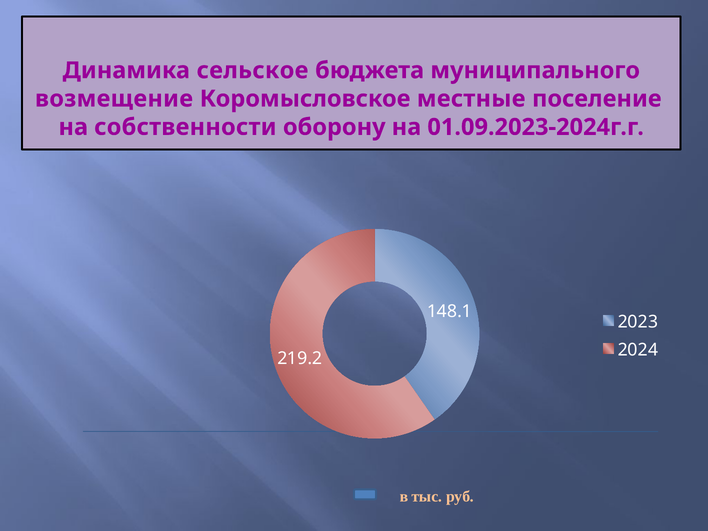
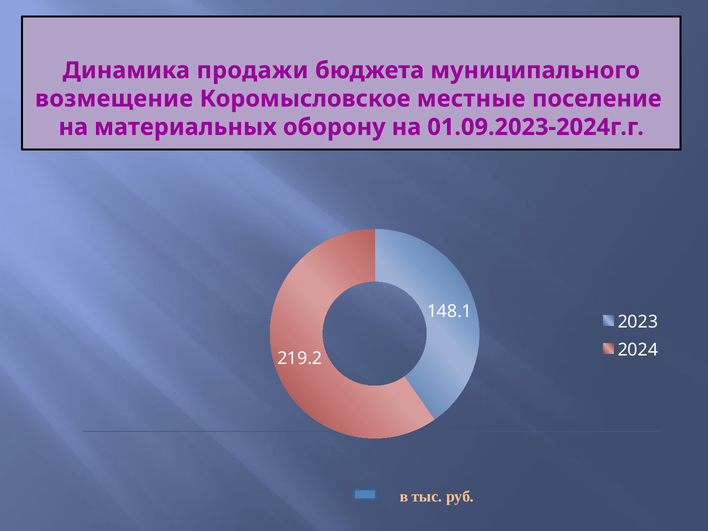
сельское: сельское -> продажи
собственности: собственности -> материальных
